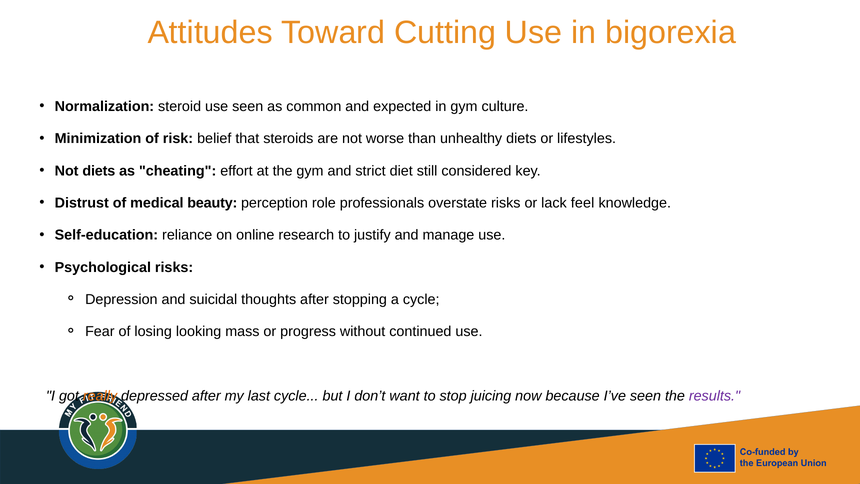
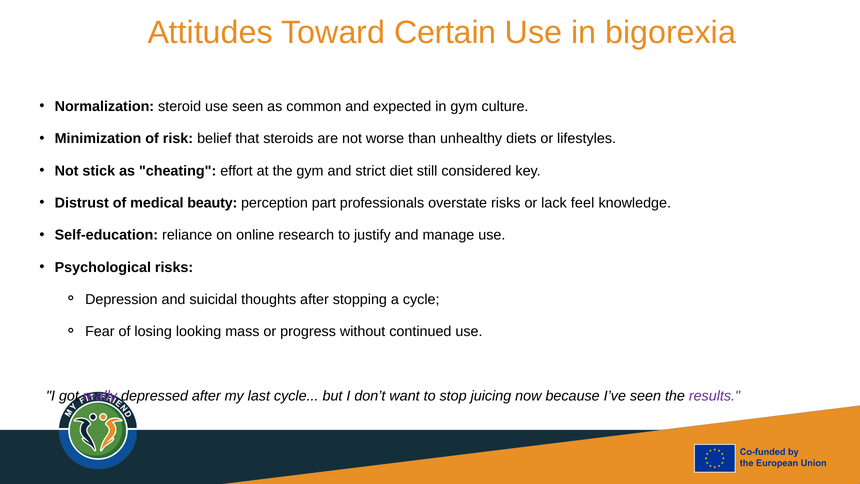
Cutting: Cutting -> Certain
Not diets: diets -> stick
role: role -> part
really colour: orange -> purple
